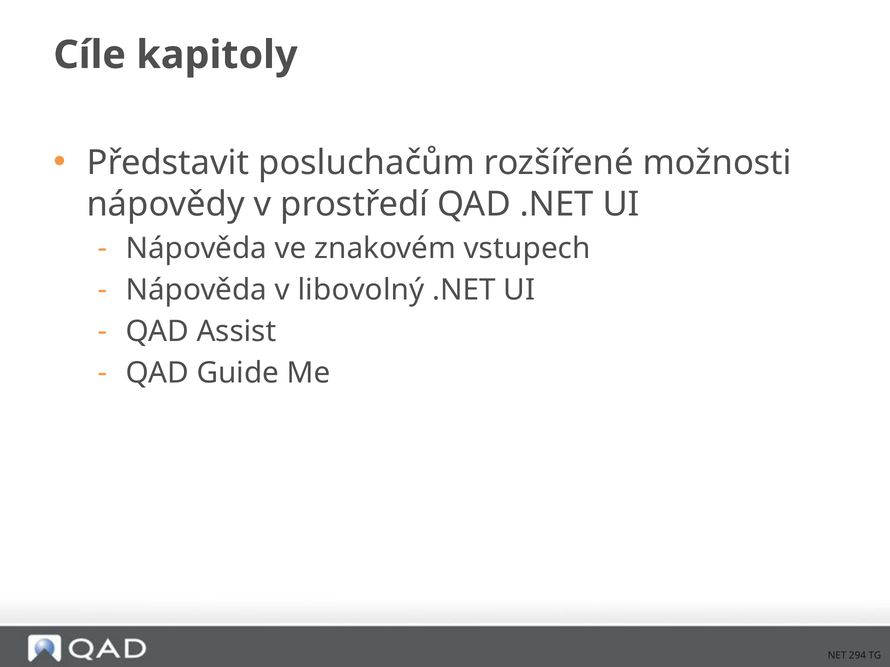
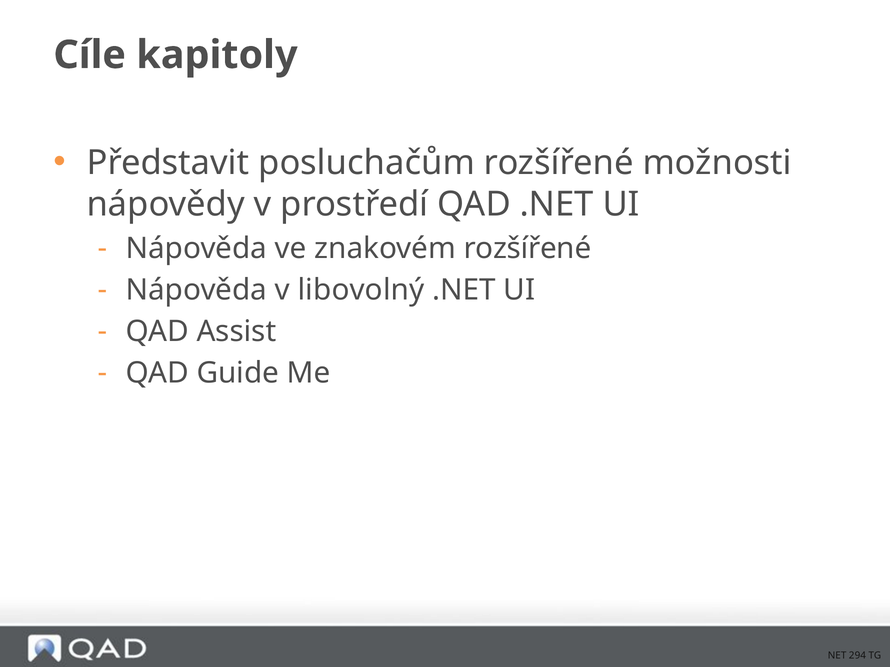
znakovém vstupech: vstupech -> rozšířené
